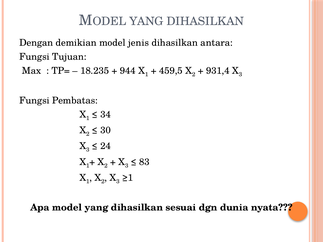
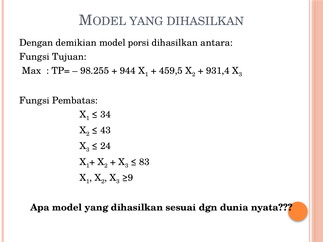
jenis: jenis -> porsi
18.235: 18.235 -> 98.255
30: 30 -> 43
≥1: ≥1 -> ≥9
